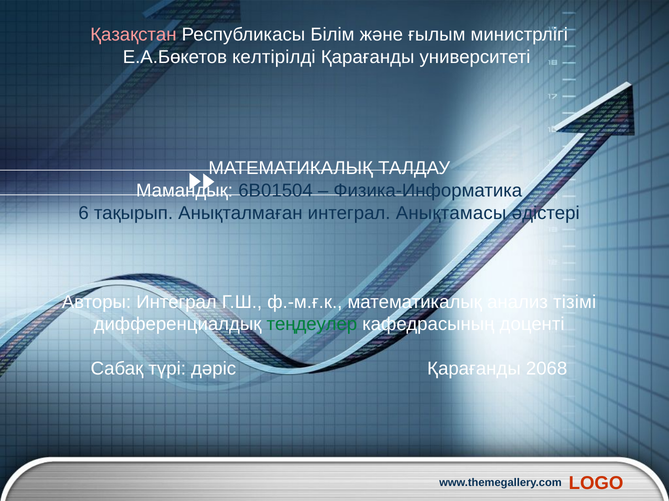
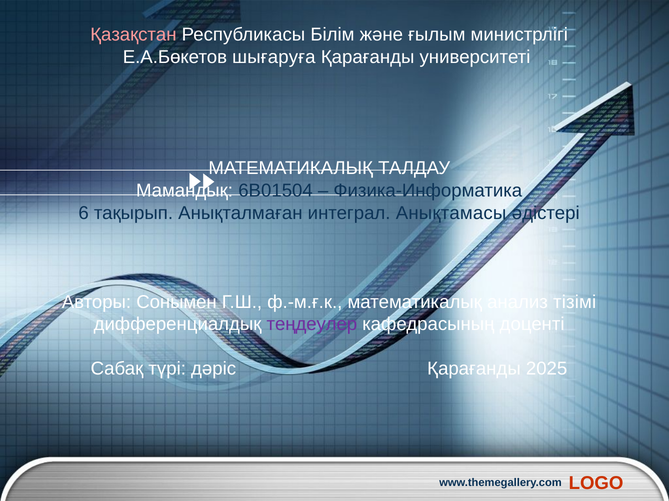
келтірілді: келтірілді -> шығаруға
Авторы Интеграл: Интеграл -> Сонымен
теңдеулер colour: green -> purple
2068: 2068 -> 2025
